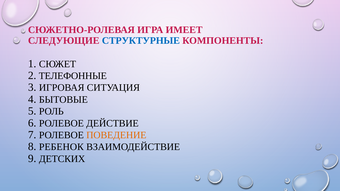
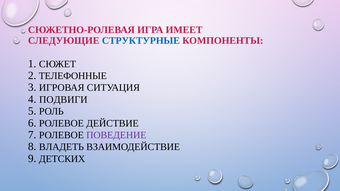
БЫТОВЫЕ: БЫТОВЫЕ -> ПОДВИГИ
ПОВЕДЕНИЕ colour: orange -> purple
РЕБЕНОК: РЕБЕНОК -> ВЛАДЕТЬ
